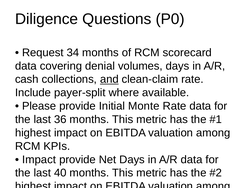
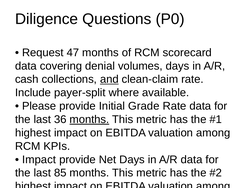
34: 34 -> 47
Monte: Monte -> Grade
months at (89, 120) underline: none -> present
40: 40 -> 85
